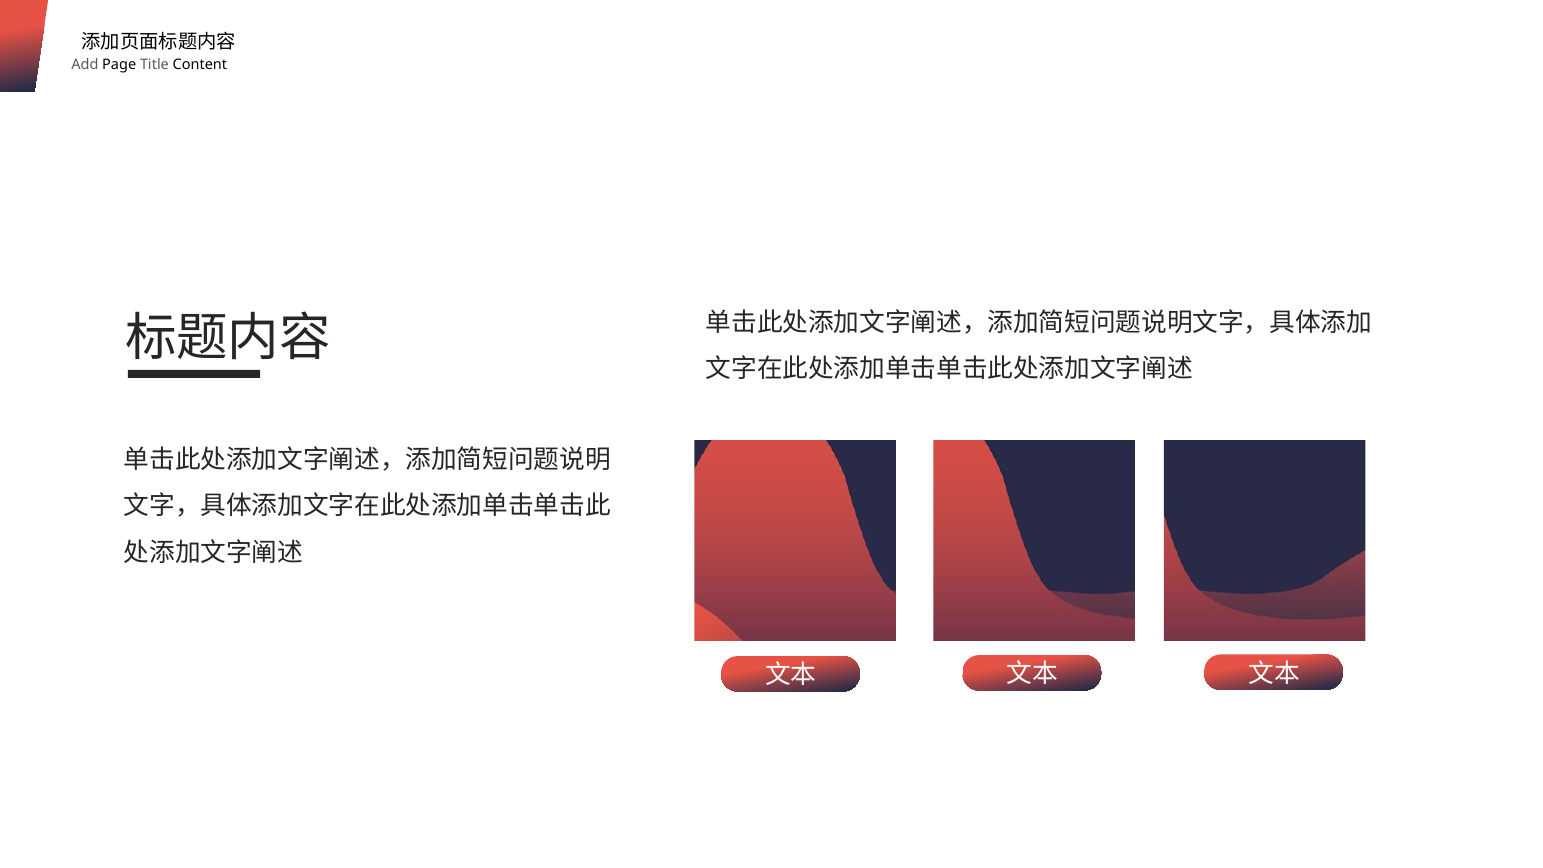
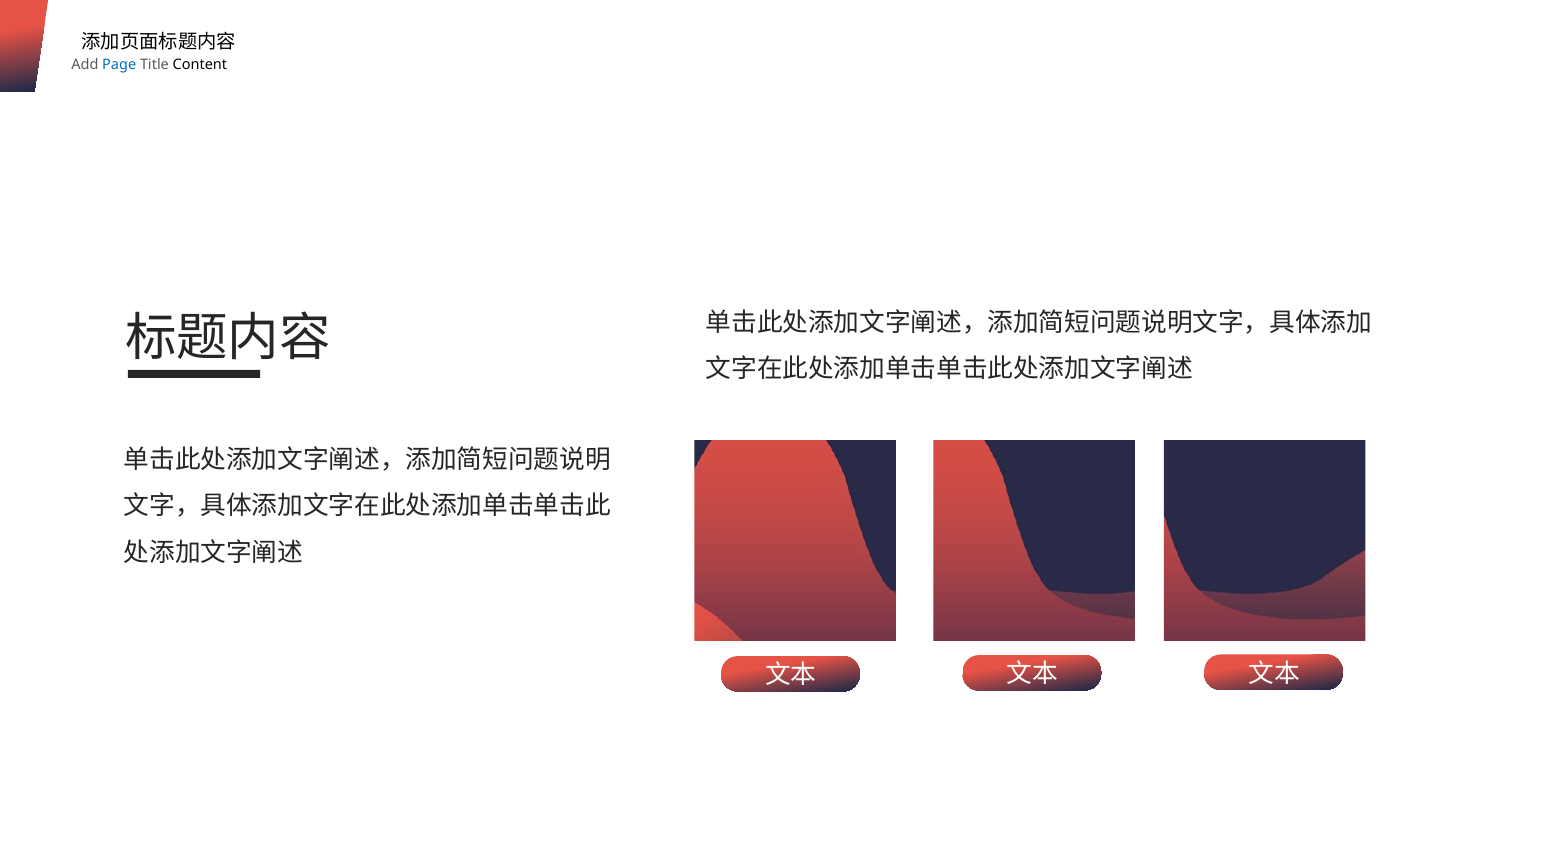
Page colour: black -> blue
